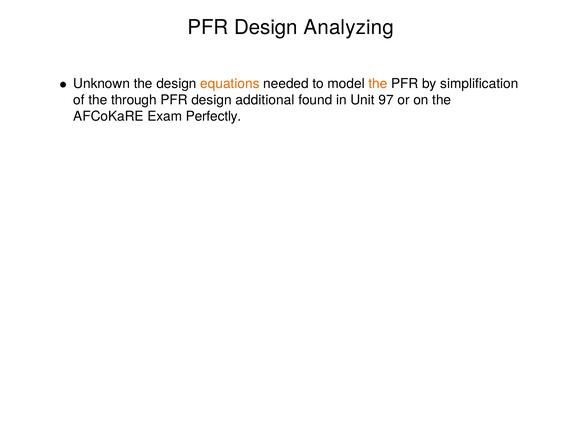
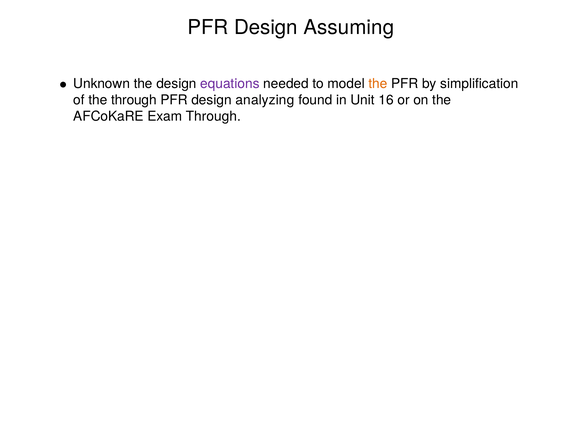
Analyzing: Analyzing -> Assuming
equations colour: orange -> purple
additional: additional -> analyzing
97: 97 -> 16
Exam Perfectly: Perfectly -> Through
